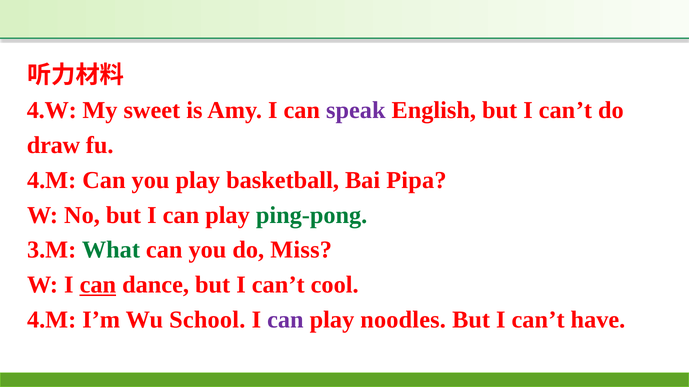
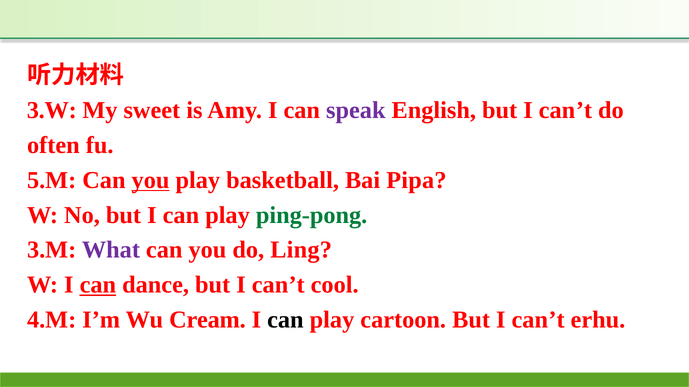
4.W: 4.W -> 3.W
draw: draw -> often
4.M at (52, 180): 4.M -> 5.M
you at (151, 180) underline: none -> present
What colour: green -> purple
Miss: Miss -> Ling
School: School -> Cream
can at (285, 320) colour: purple -> black
noodles: noodles -> cartoon
have: have -> erhu
